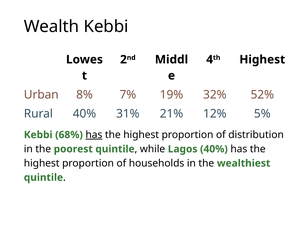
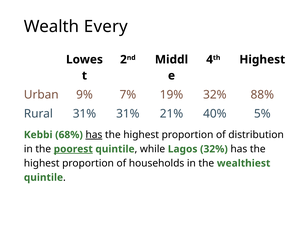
Wealth Kebbi: Kebbi -> Every
8%: 8% -> 9%
52%: 52% -> 88%
Rural 40%: 40% -> 31%
12%: 12% -> 40%
poorest underline: none -> present
Lagos 40%: 40% -> 32%
